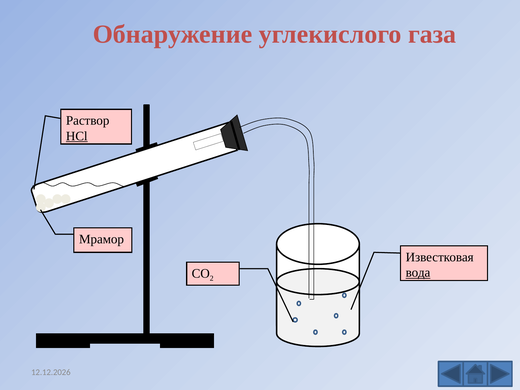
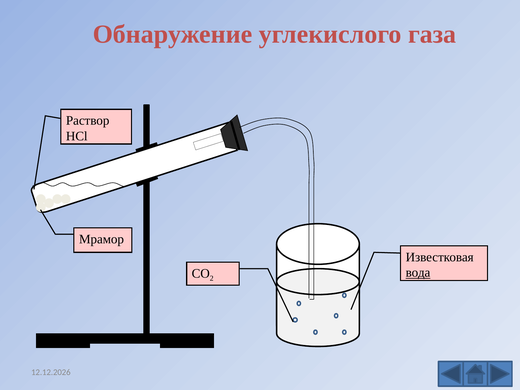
HCl underline: present -> none
